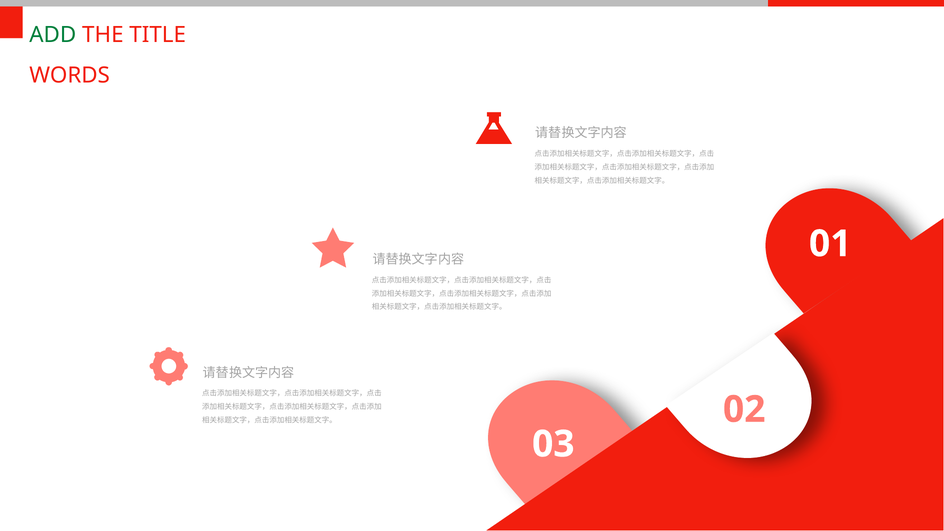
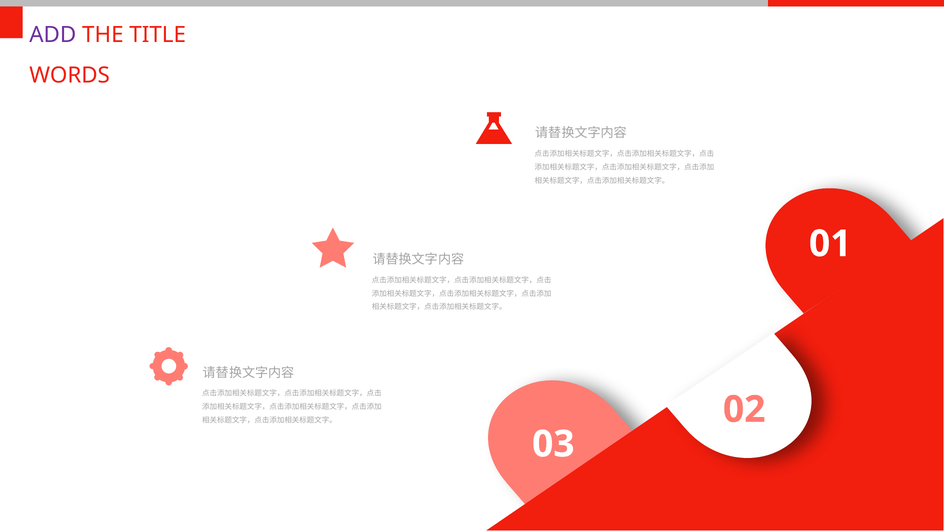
ADD at (53, 35) colour: green -> purple
